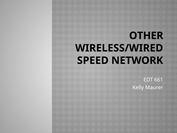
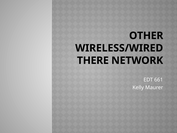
SPEED: SPEED -> THERE
